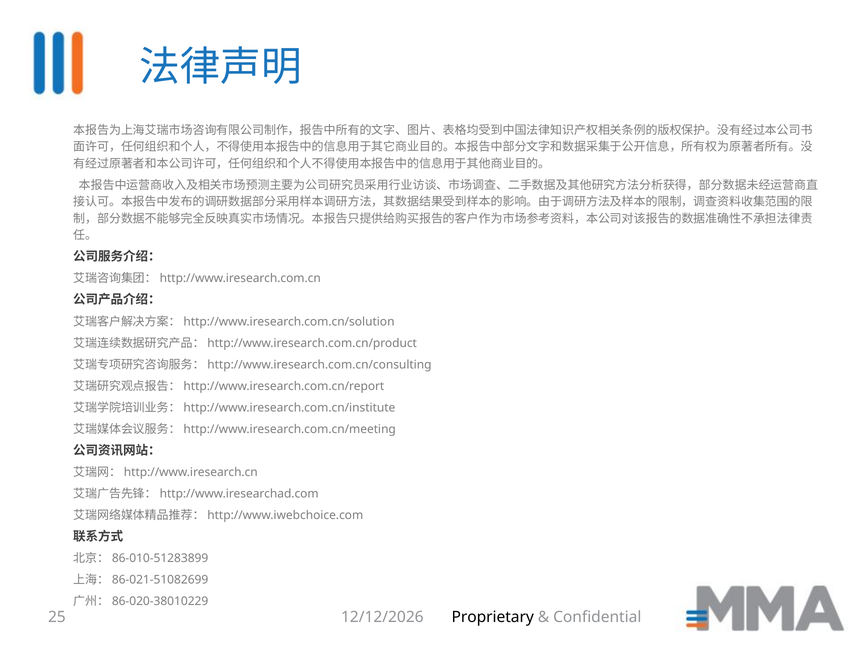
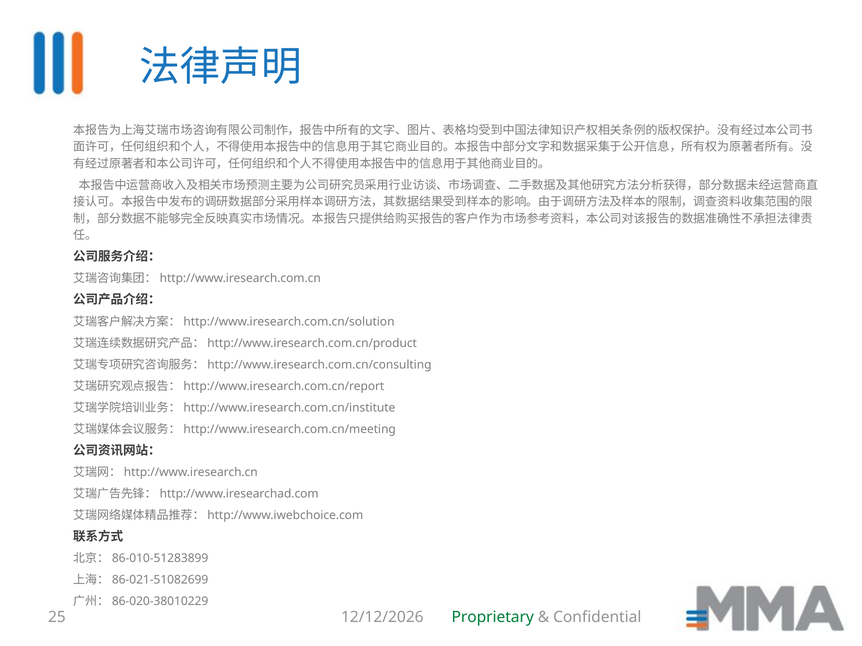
Proprietary colour: black -> green
